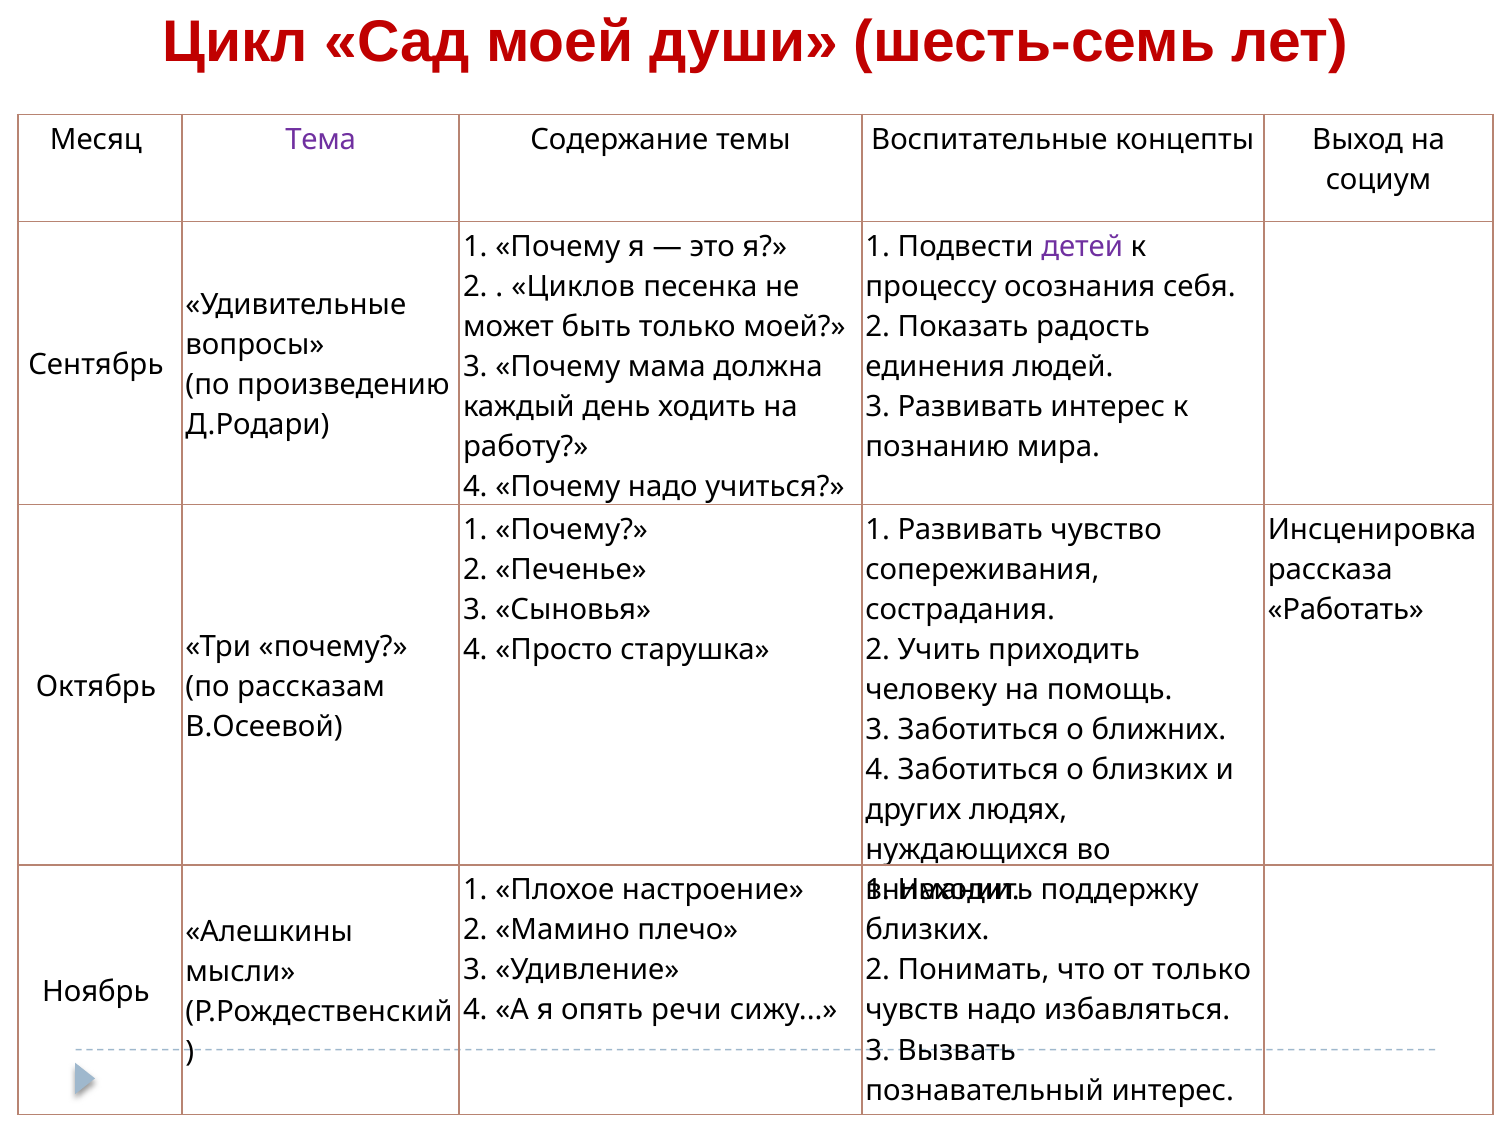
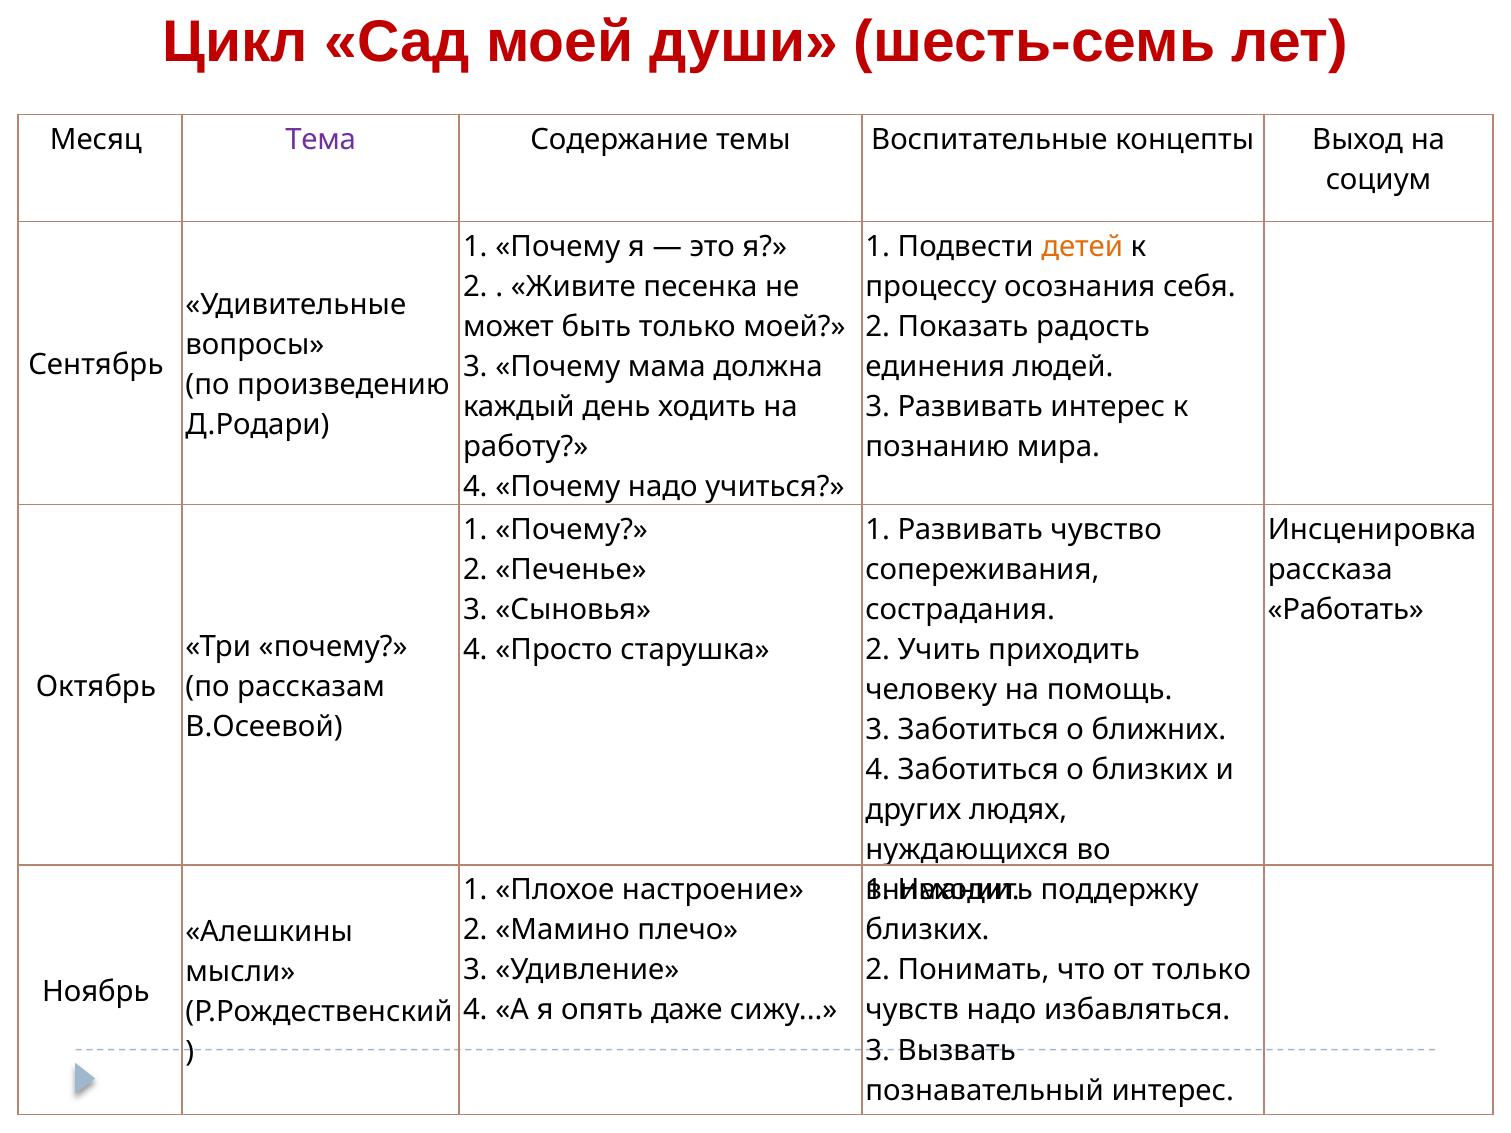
детей colour: purple -> orange
Циклов: Циклов -> Живите
речи: речи -> даже
